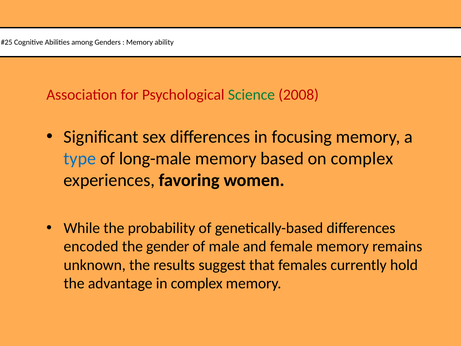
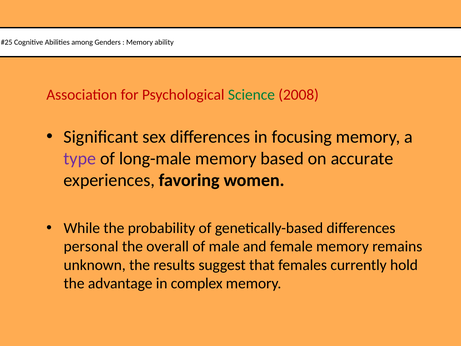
type colour: blue -> purple
on complex: complex -> accurate
encoded: encoded -> personal
gender: gender -> overall
